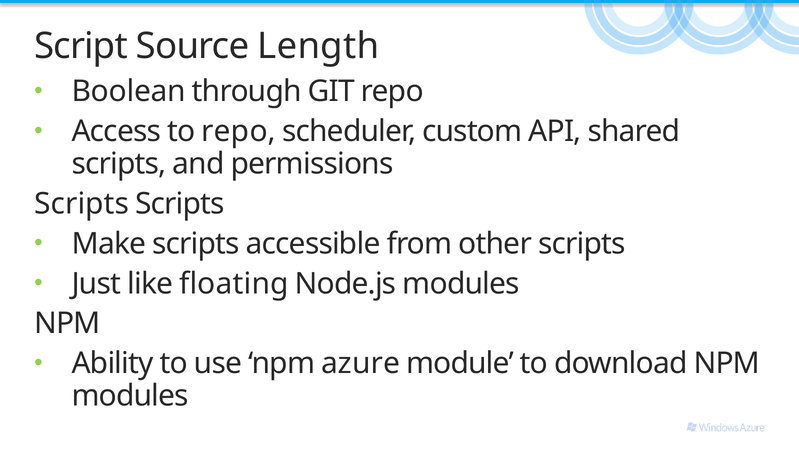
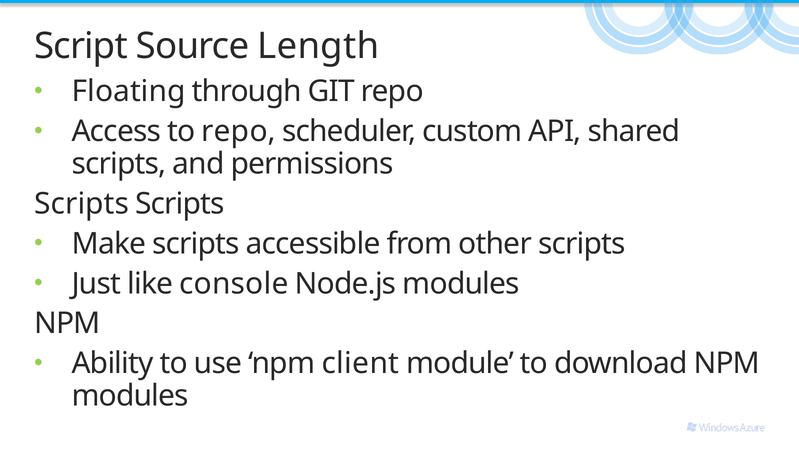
Boolean: Boolean -> Floating
floating: floating -> console
azure: azure -> client
